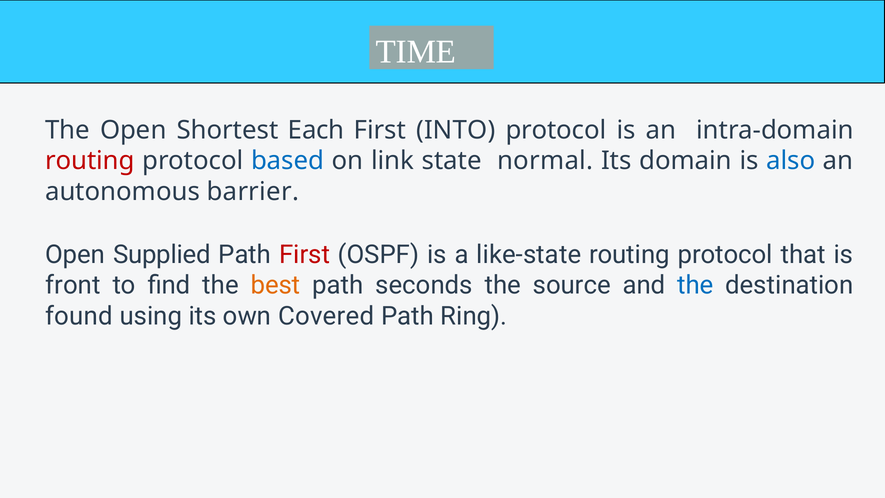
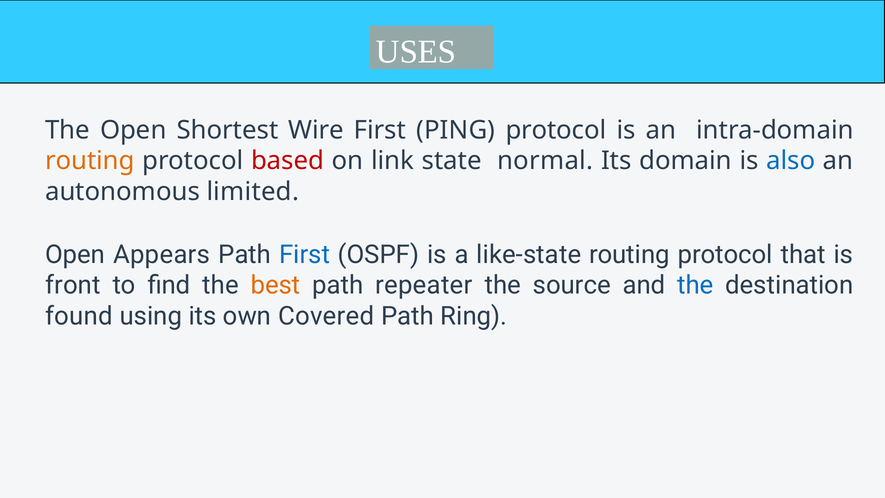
TIME: TIME -> USES
Each: Each -> Wire
INTO: INTO -> PING
routing at (90, 161) colour: red -> orange
based colour: blue -> red
barrier: barrier -> limited
Supplied: Supplied -> Appears
First at (305, 255) colour: red -> blue
seconds: seconds -> repeater
